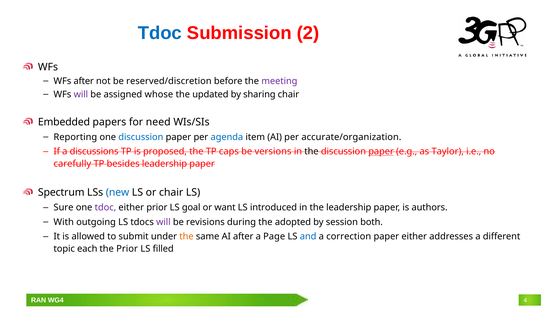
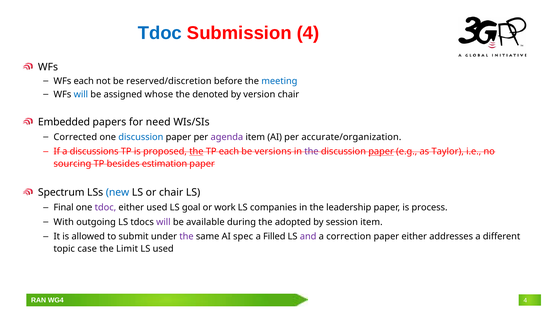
Submission 2: 2 -> 4
WFs after: after -> each
meeting colour: purple -> blue
will at (81, 94) colour: purple -> blue
updated: updated -> denoted
sharing: sharing -> version
Reporting: Reporting -> Corrected
agenda colour: blue -> purple
the at (196, 151) underline: none -> present
TP caps: caps -> each
the at (311, 151) colour: black -> purple
carefully: carefully -> sourcing
besides leadership: leadership -> estimation
Sure: Sure -> Final
either prior: prior -> used
want: want -> work
introduced: introduced -> companies
authors: authors -> process
revisions: revisions -> available
session both: both -> item
the at (186, 236) colour: orange -> purple
AI after: after -> spec
Page: Page -> Filled
and colour: blue -> purple
each: each -> case
the Prior: Prior -> Limit
LS filled: filled -> used
